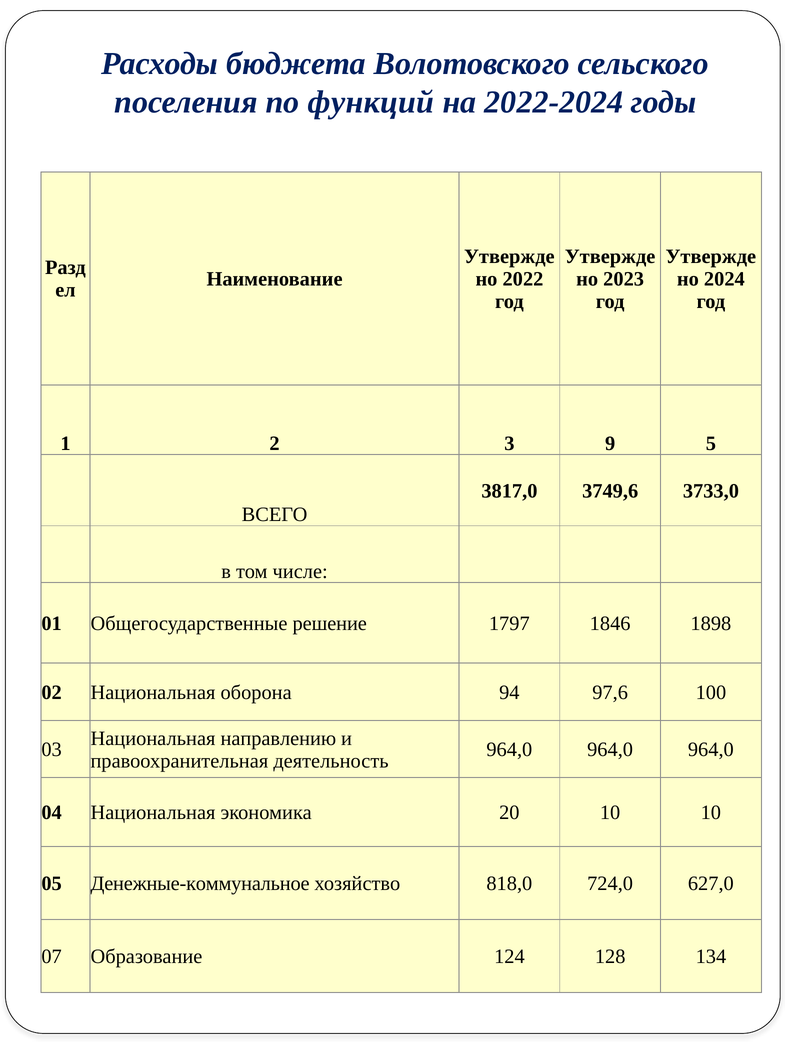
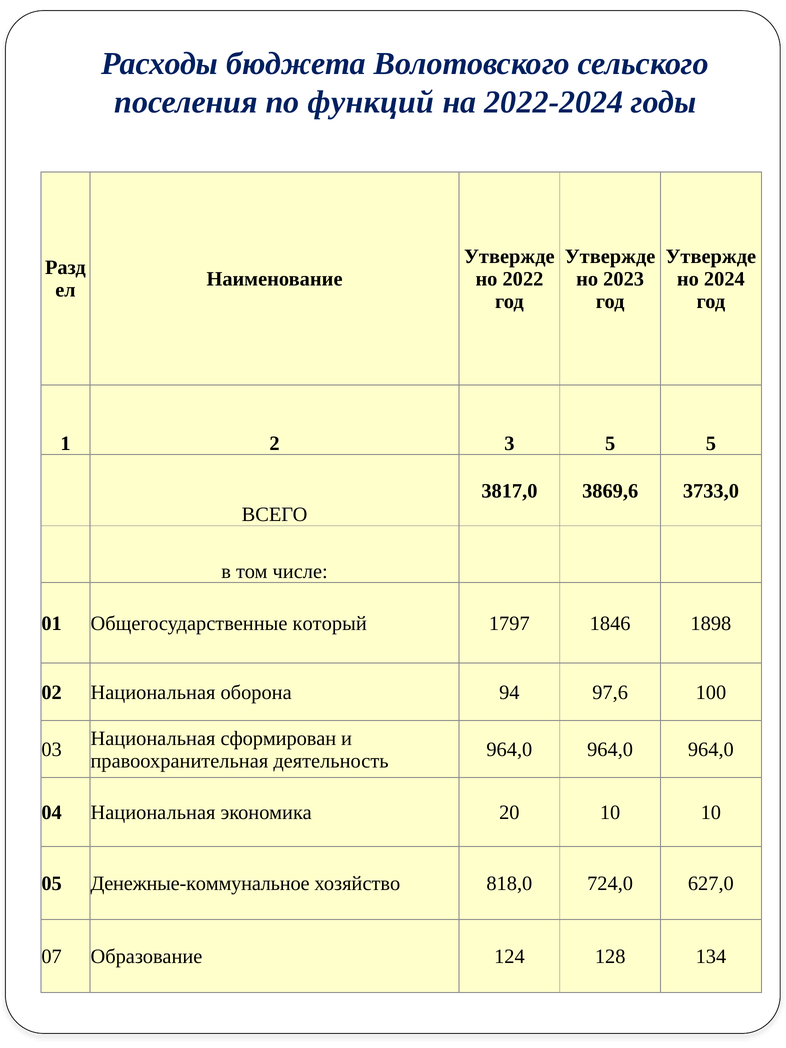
3 9: 9 -> 5
3749,6: 3749,6 -> 3869,6
решение: решение -> который
направлению: направлению -> сформирован
